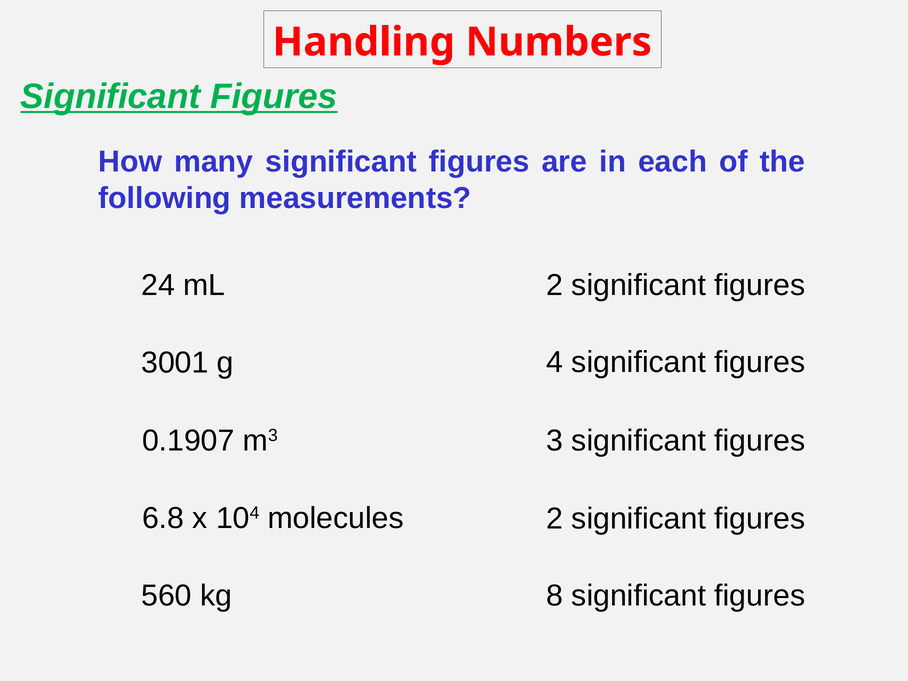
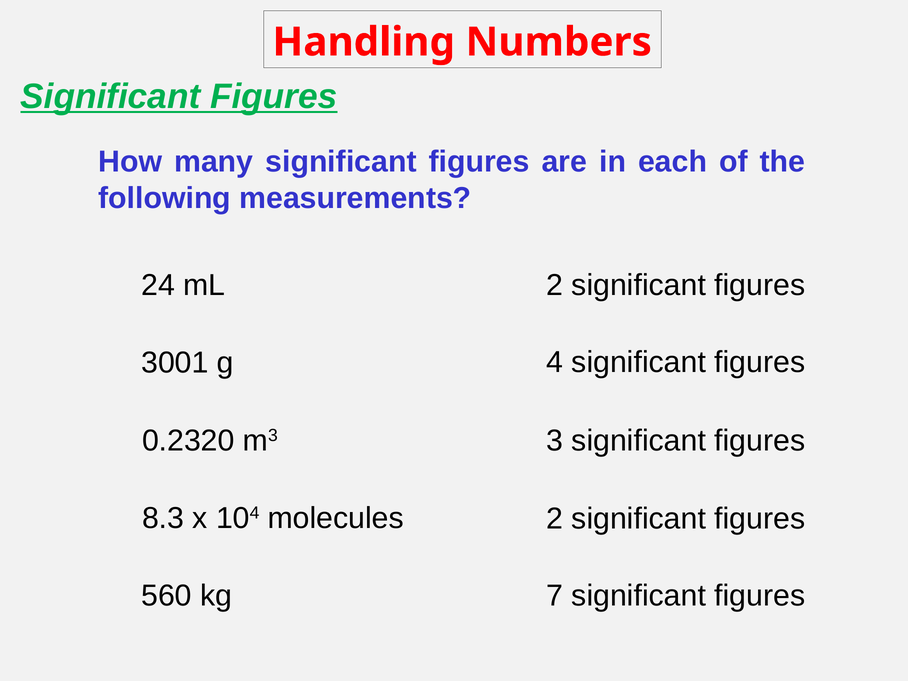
0.1907: 0.1907 -> 0.2320
6.8: 6.8 -> 8.3
8: 8 -> 7
